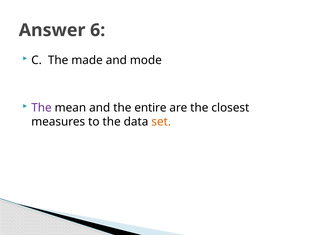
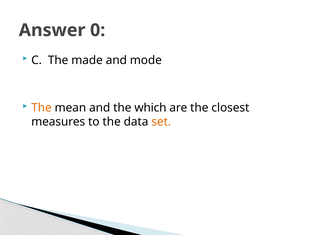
6: 6 -> 0
The at (41, 108) colour: purple -> orange
entire: entire -> which
